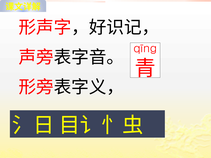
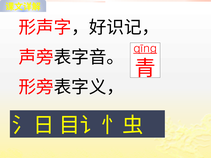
qīng underline: none -> present
